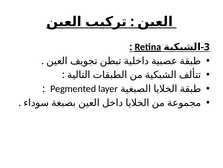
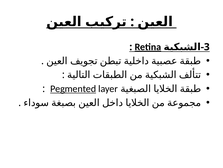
Pegmented underline: none -> present
